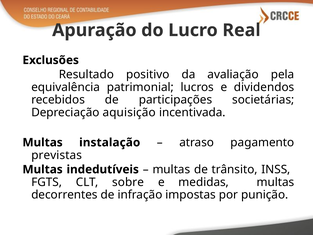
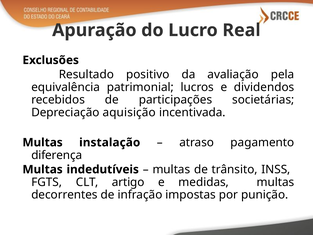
previstas: previstas -> diferença
sobre: sobre -> artigo
